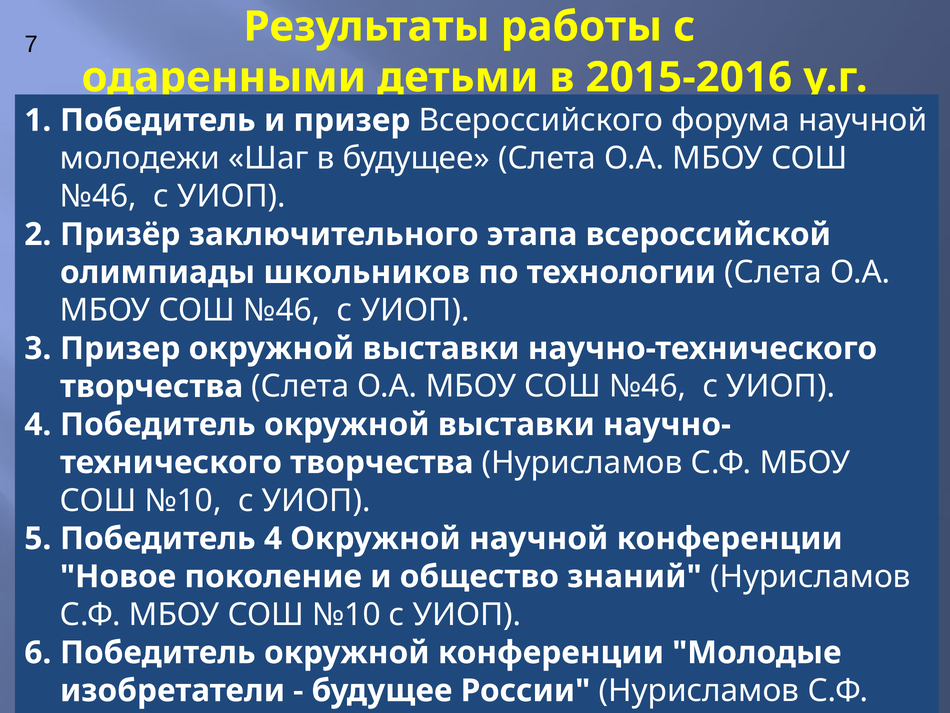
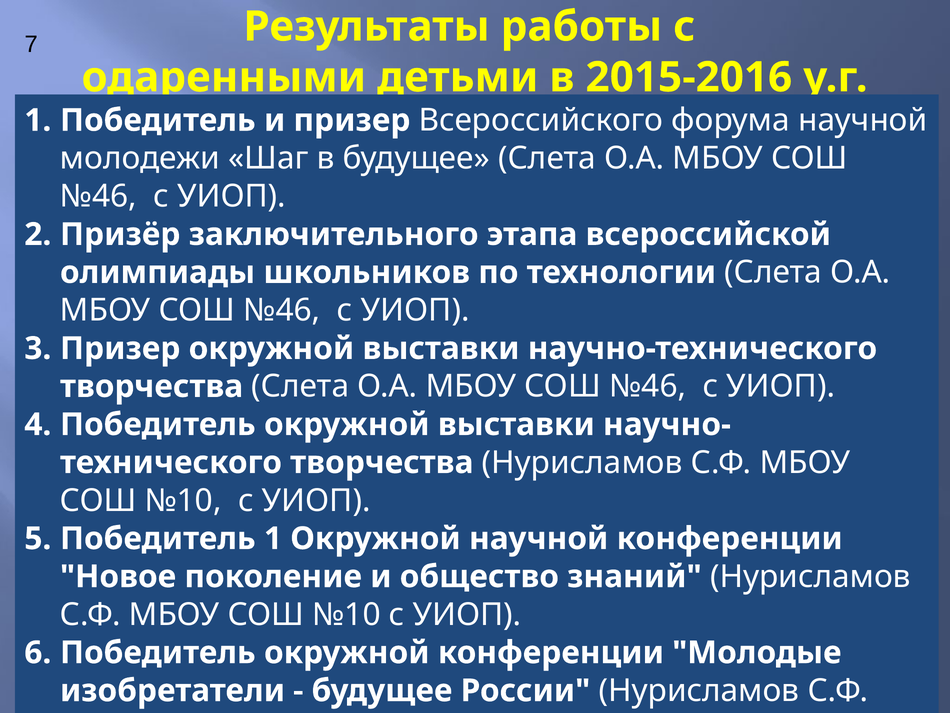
Победитель 4: 4 -> 1
